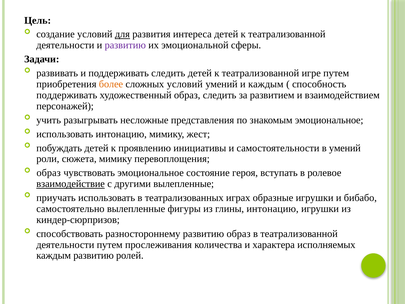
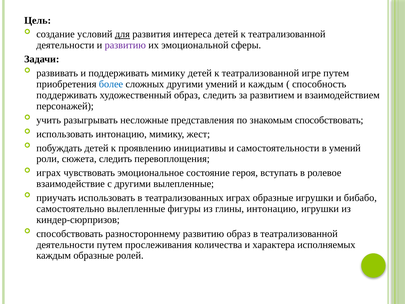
поддерживать следить: следить -> мимику
более colour: orange -> blue
сложных условий: условий -> другими
знакомым эмоциональное: эмоциональное -> способствовать
сюжета мимику: мимику -> следить
образ at (49, 173): образ -> играх
взаимодействие underline: present -> none
каждым развитию: развитию -> образные
